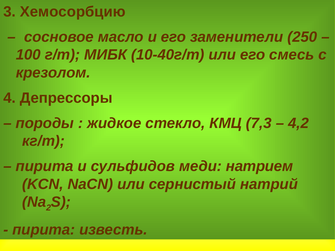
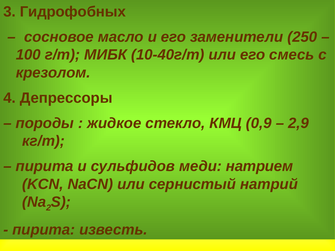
Хемосорбцию: Хемосорбцию -> Гидрофобных
7,3: 7,3 -> 0,9
4,2: 4,2 -> 2,9
